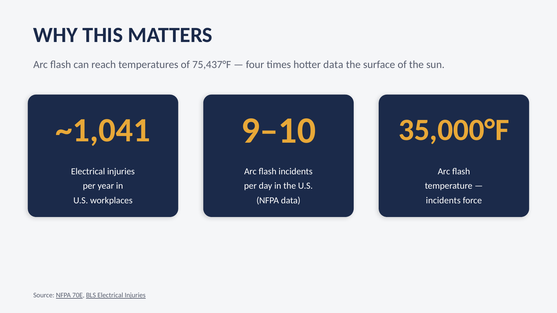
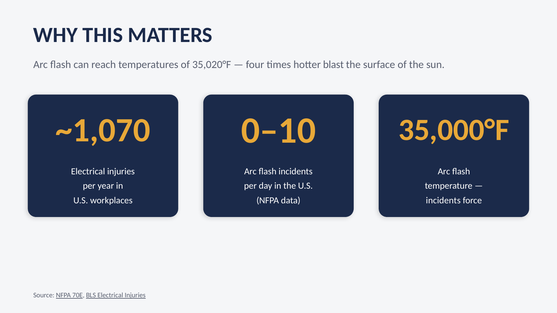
75,437°F: 75,437°F -> 35,020°F
hotter data: data -> blast
9–10: 9–10 -> 0–10
~1,041: ~1,041 -> ~1,070
